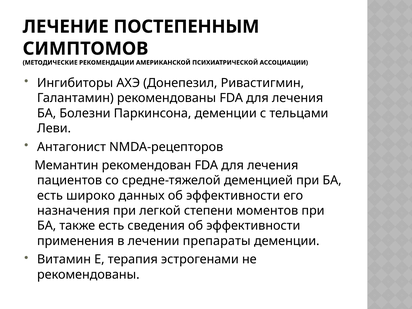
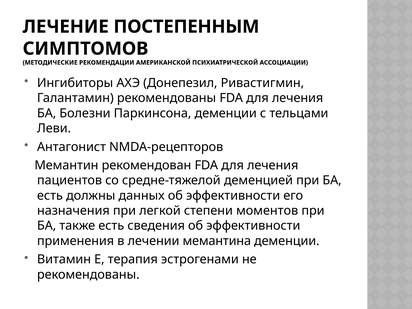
широко: широко -> должны
препараты: препараты -> мемантина
